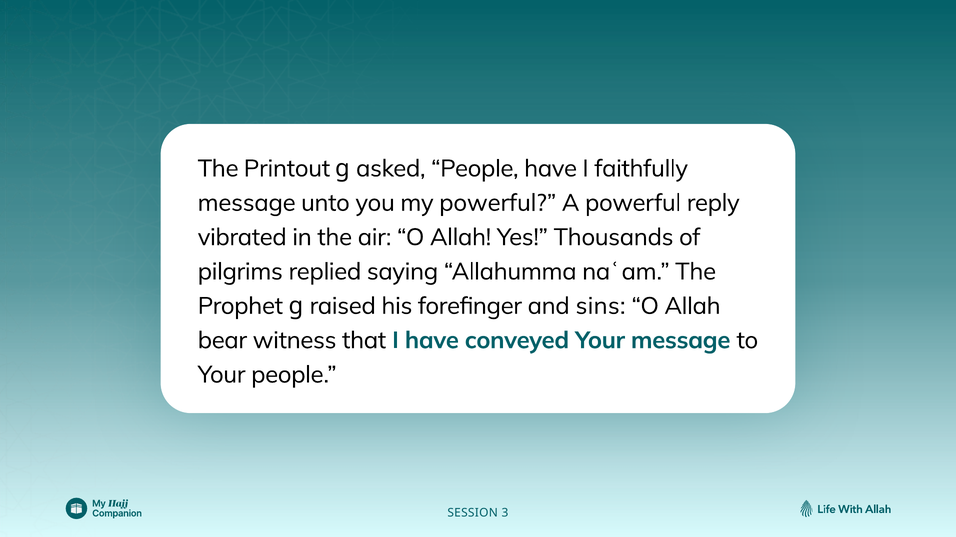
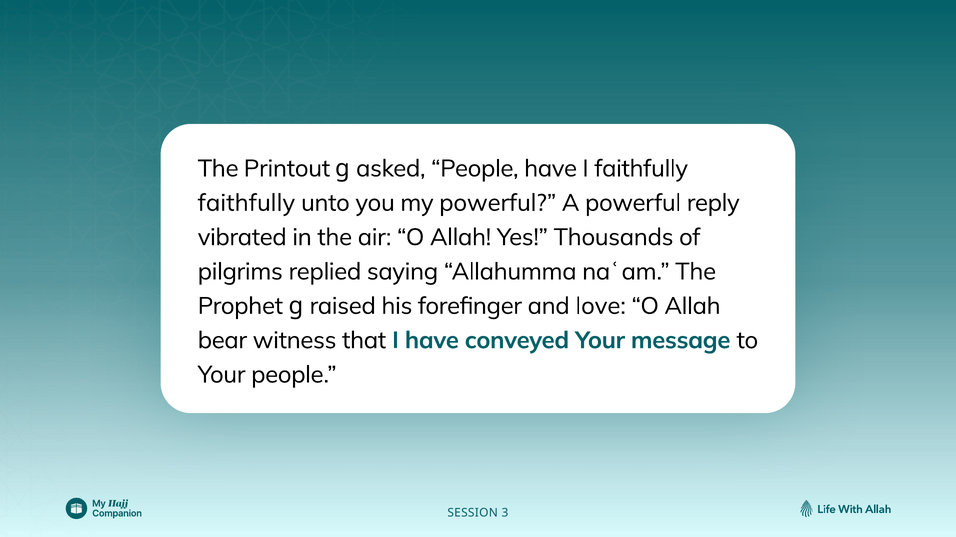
message at (247, 203): message -> faithfully
sins: sins -> love
